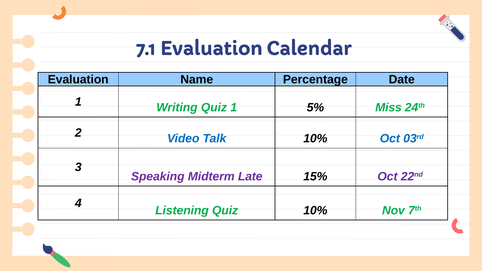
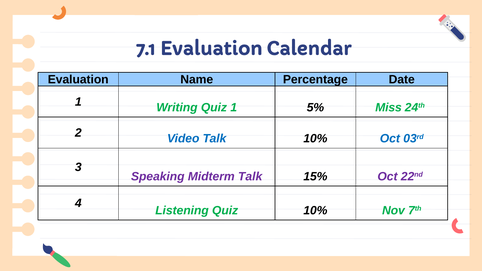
Midterm Late: Late -> Talk
